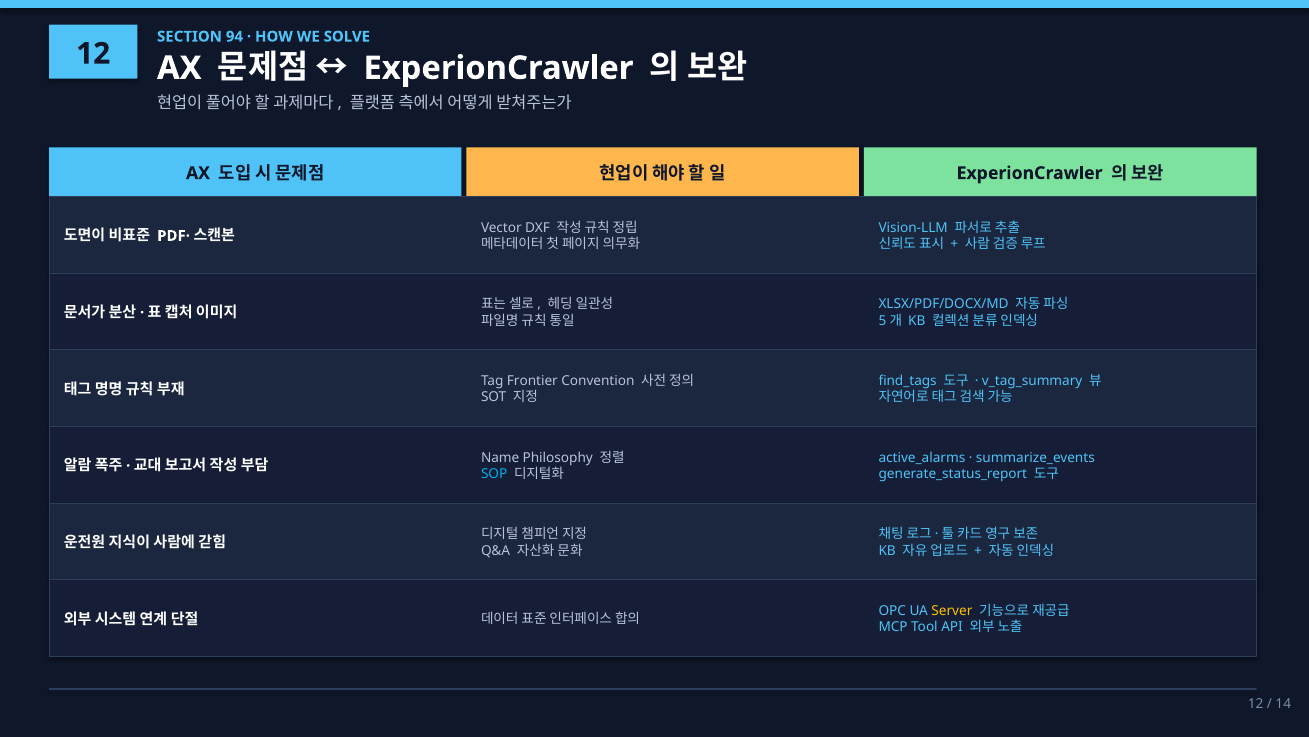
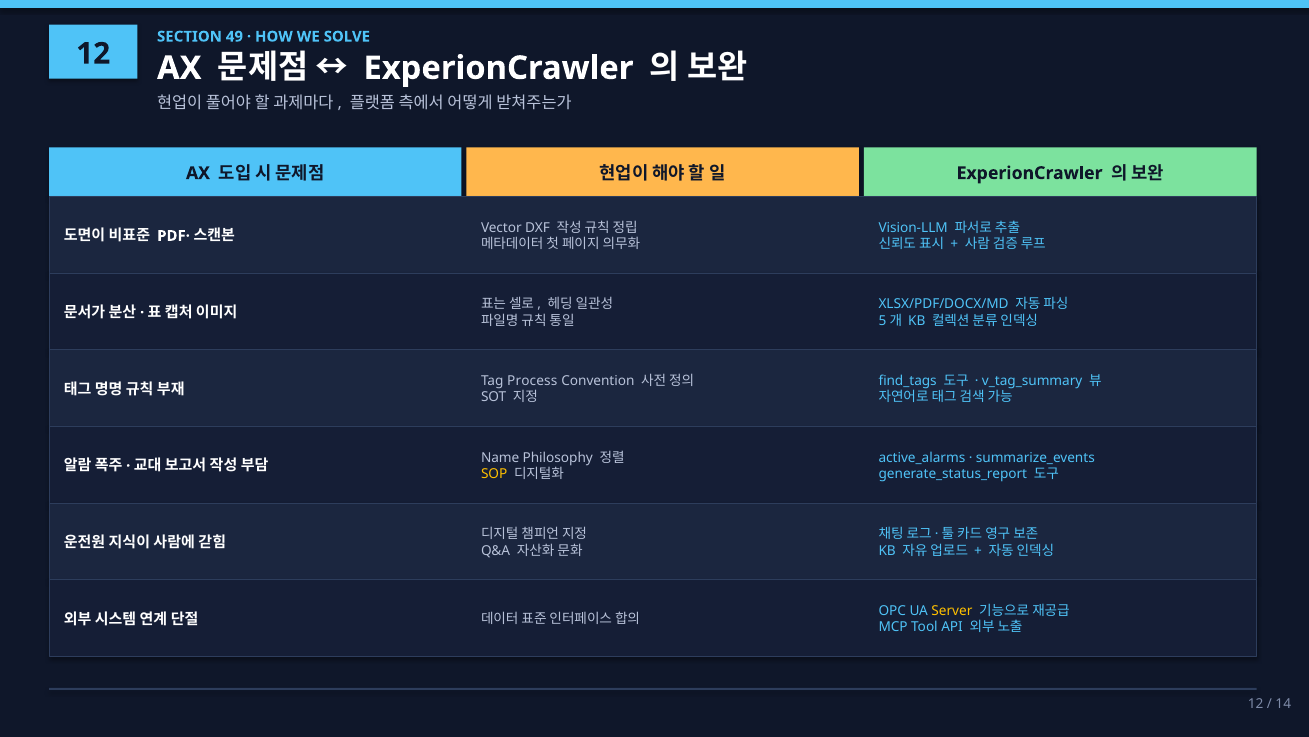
94: 94 -> 49
Frontier: Frontier -> Process
SOP colour: light blue -> yellow
